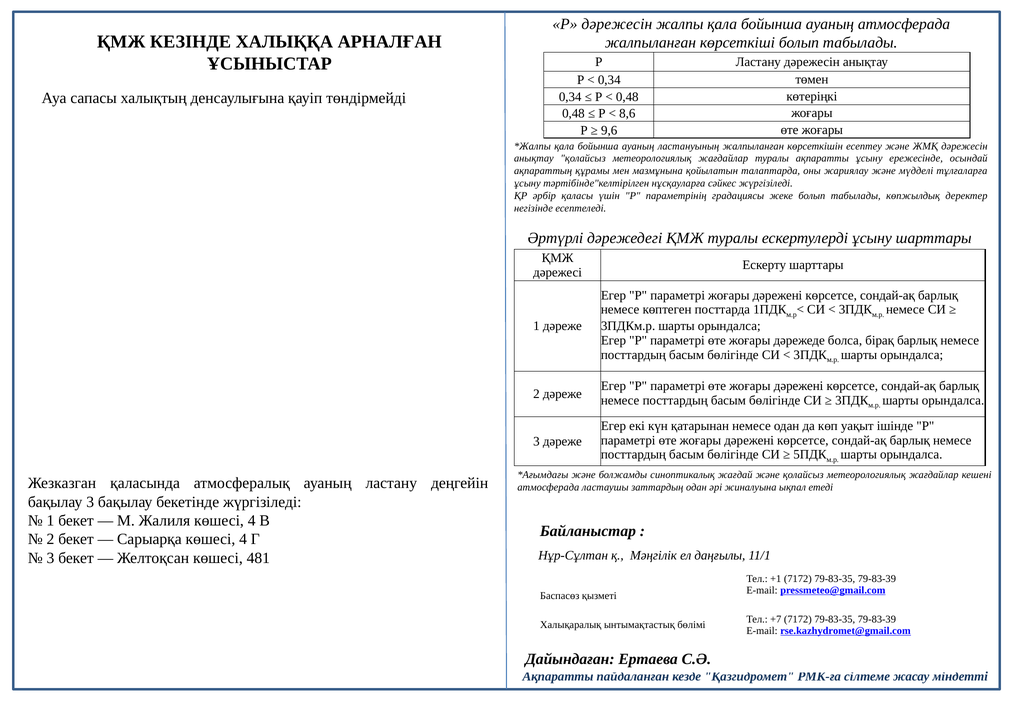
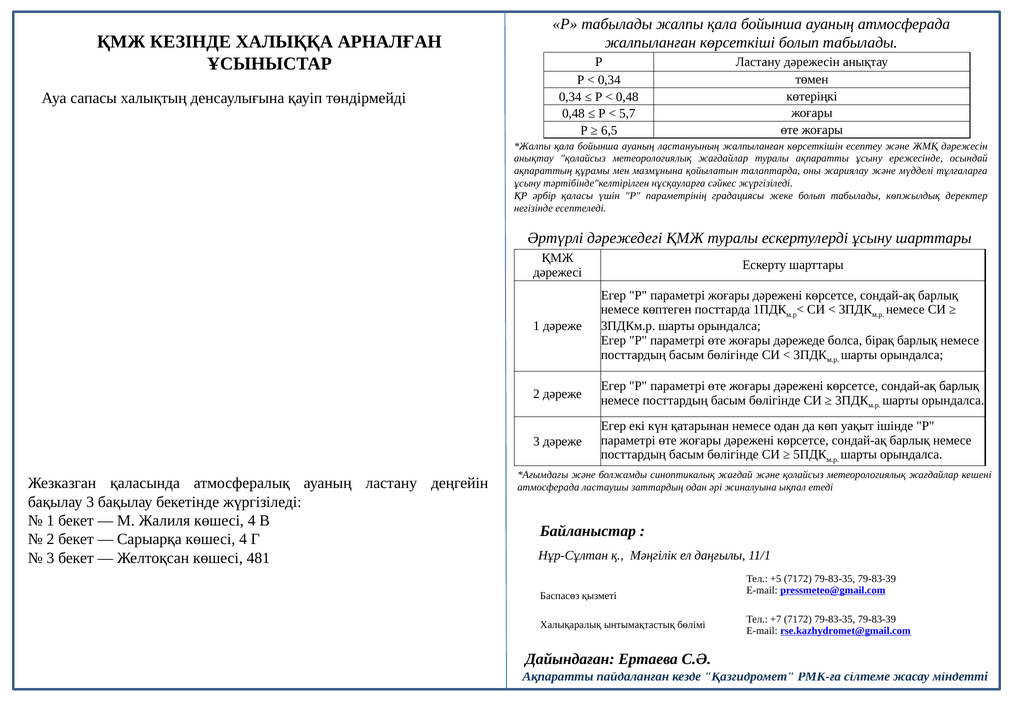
Р дәрежесін: дәрежесін -> табылады
8,6: 8,6 -> 5,7
9,6: 9,6 -> 6,5
+1: +1 -> +5
